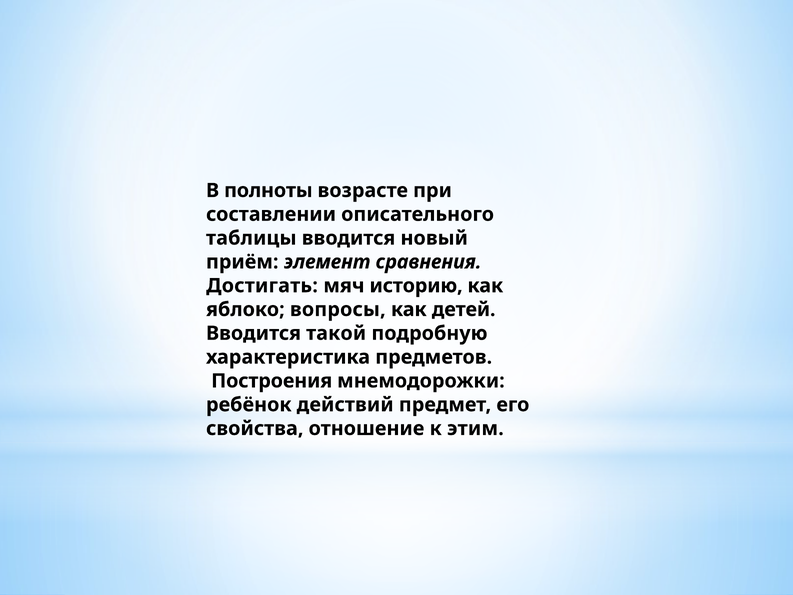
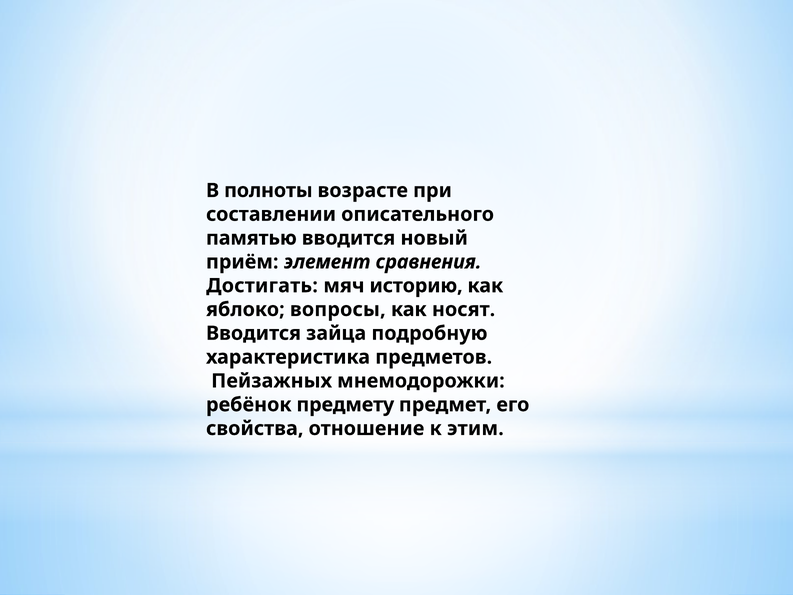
таблицы: таблицы -> памятью
детей: детей -> носят
такой: такой -> зайца
Построения: Построения -> Пейзажных
действий: действий -> предмету
